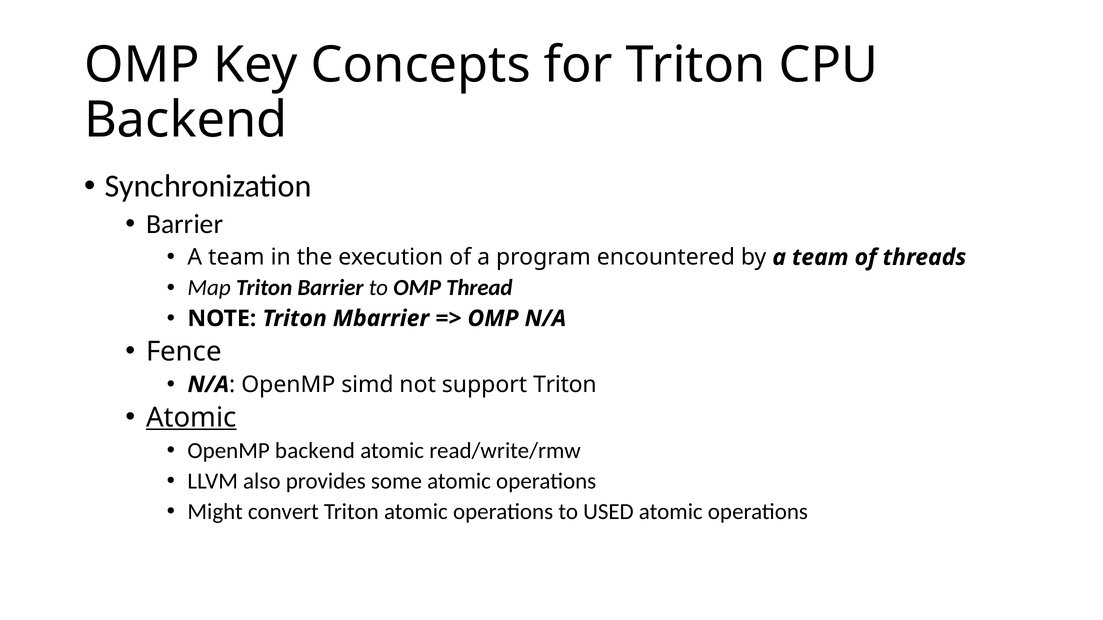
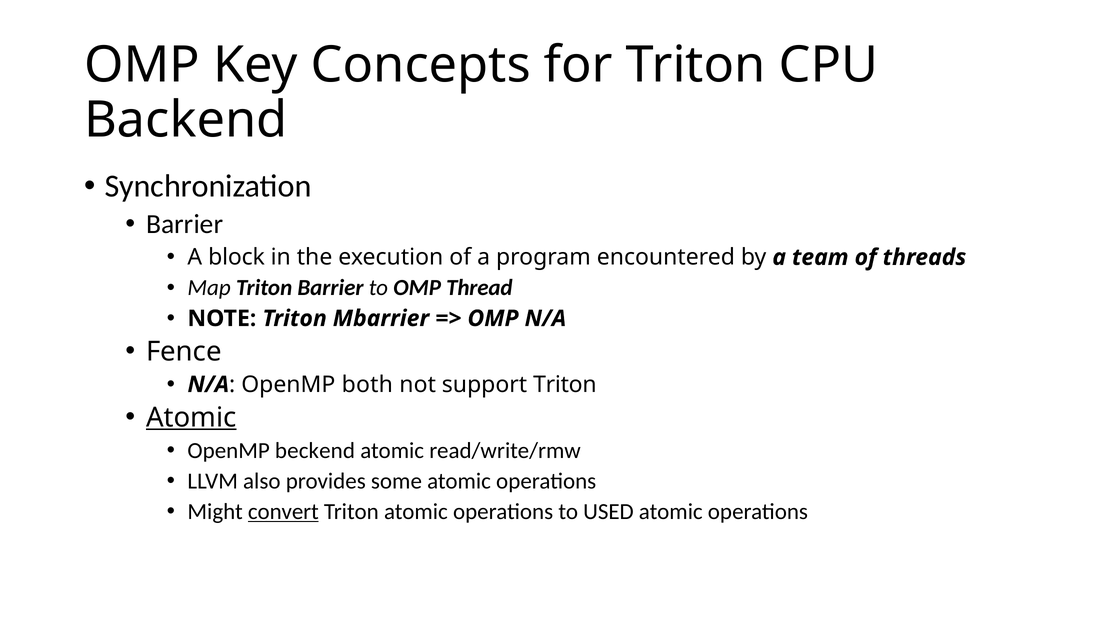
team at (236, 258): team -> block
simd: simd -> both
OpenMP backend: backend -> beckend
convert underline: none -> present
